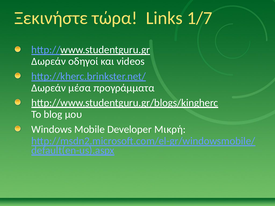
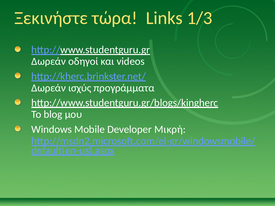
1/7: 1/7 -> 1/3
μέσα: μέσα -> ισχύς
